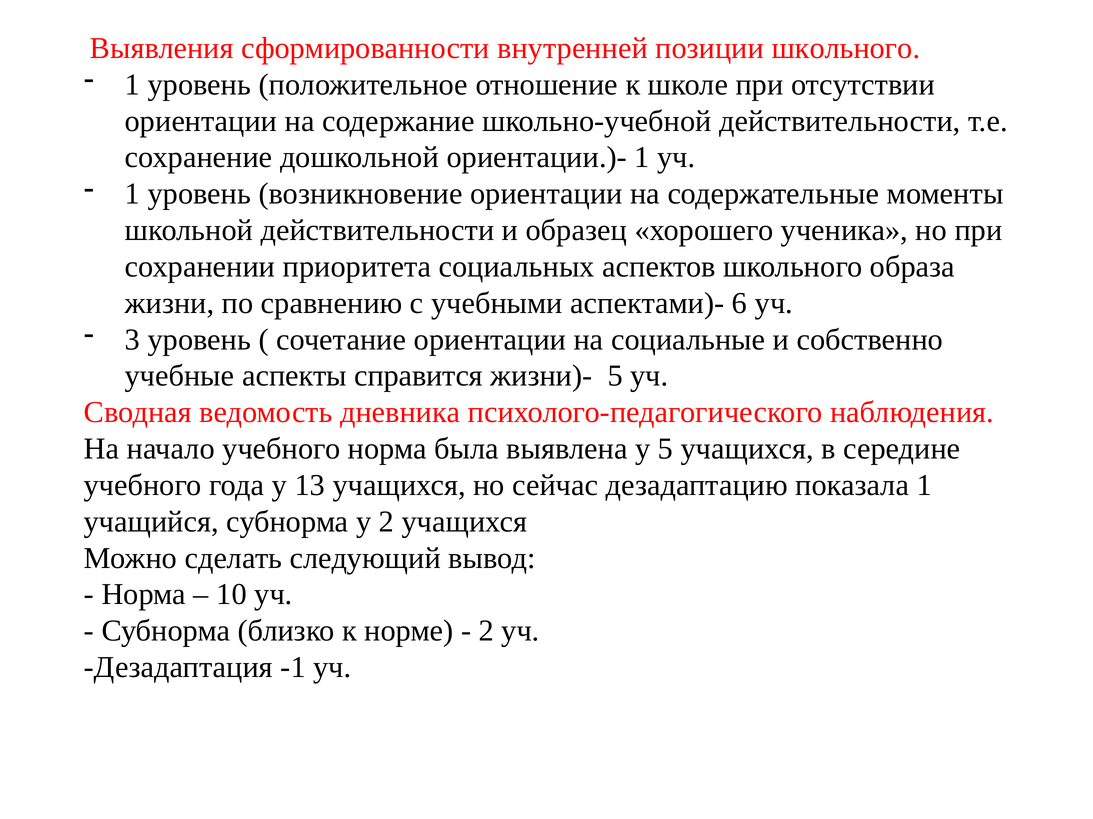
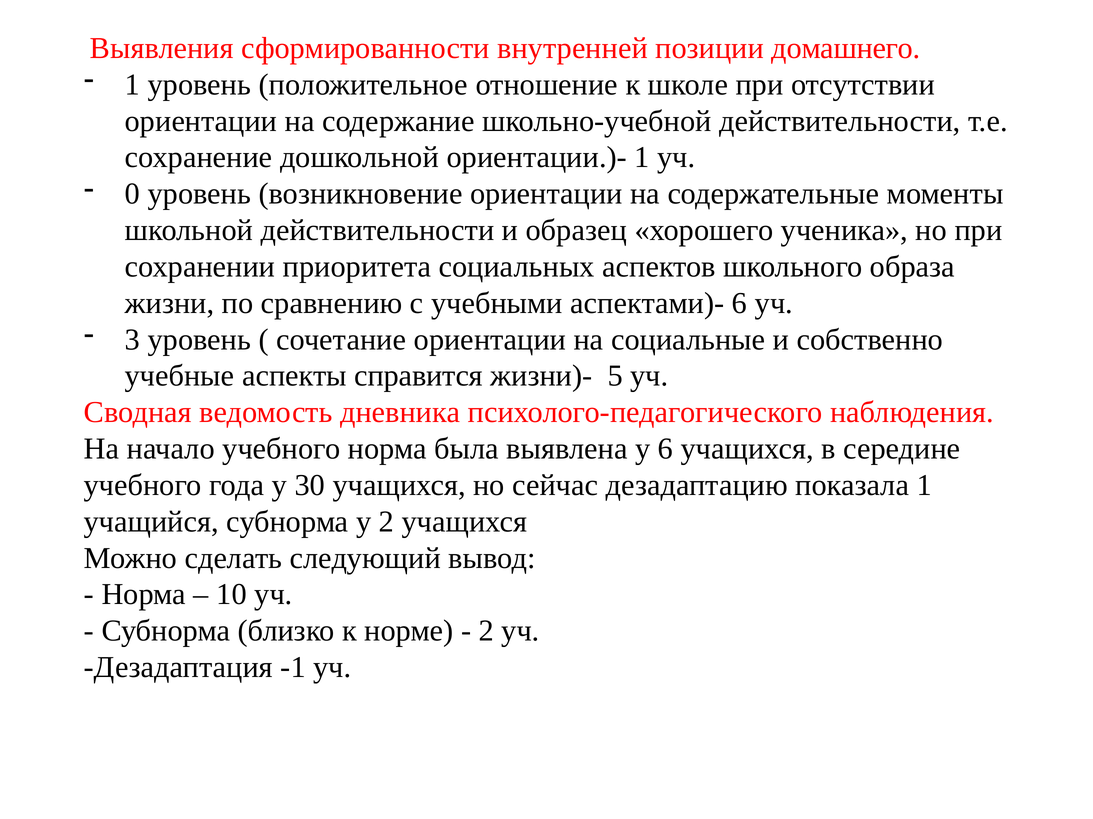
позиции школьного: школьного -> домашнего
1 at (132, 194): 1 -> 0
у 5: 5 -> 6
13: 13 -> 30
